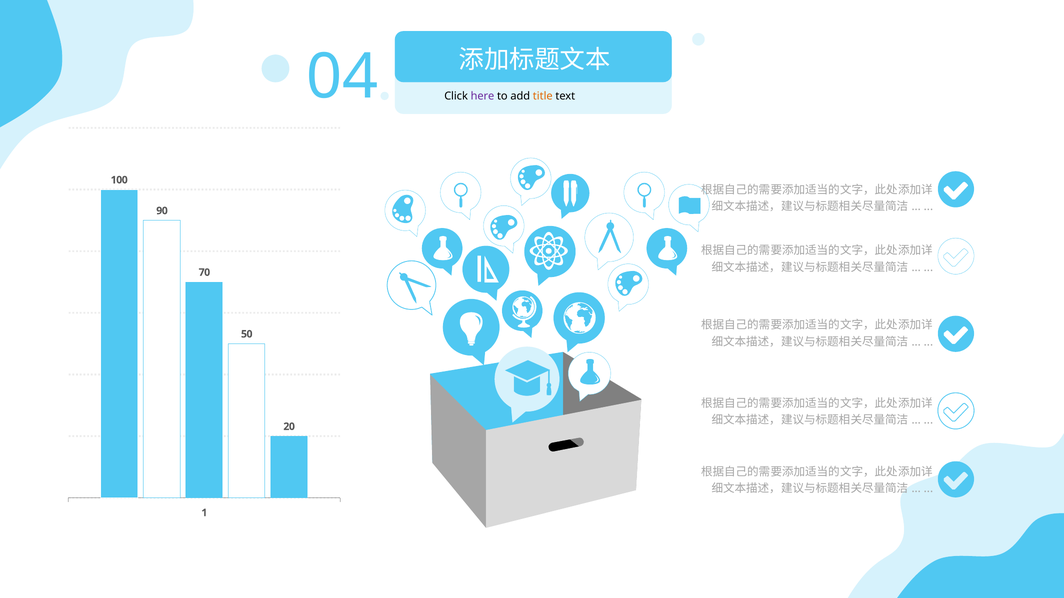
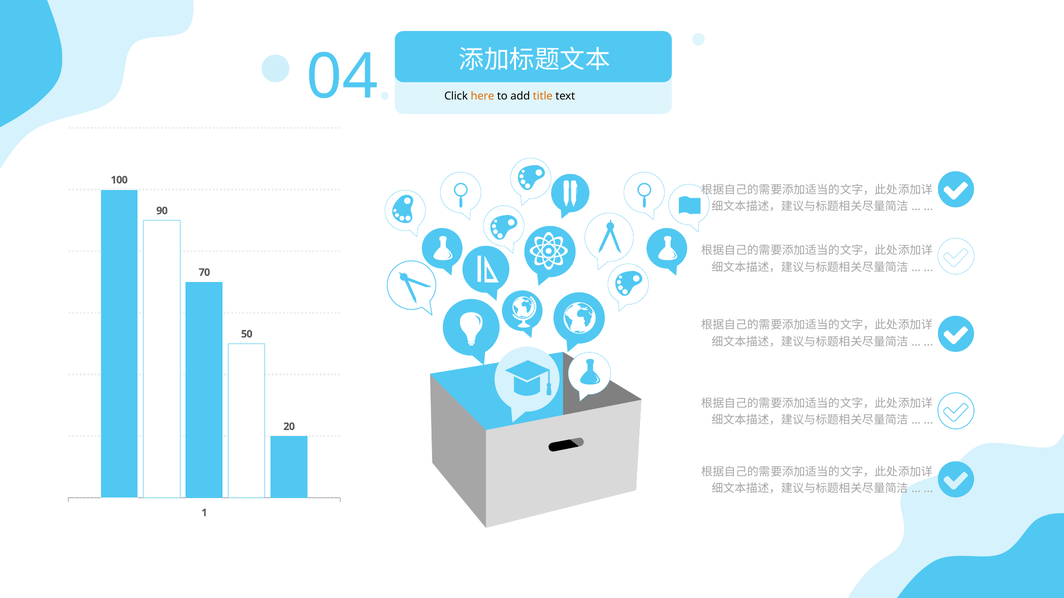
here colour: purple -> orange
